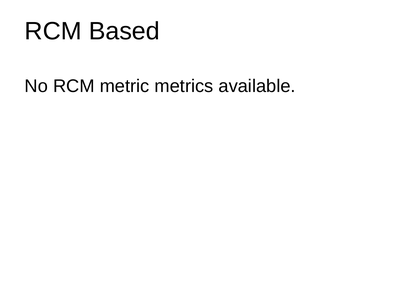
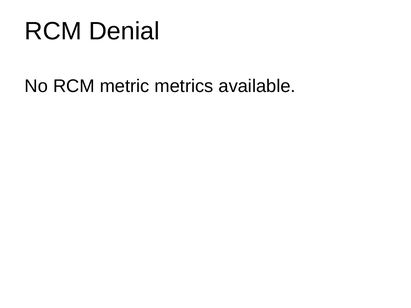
Based: Based -> Denial
